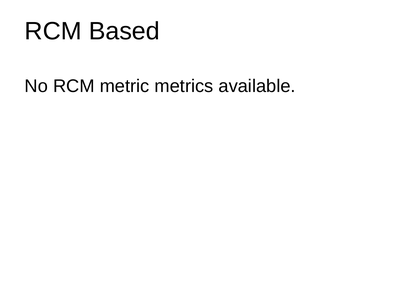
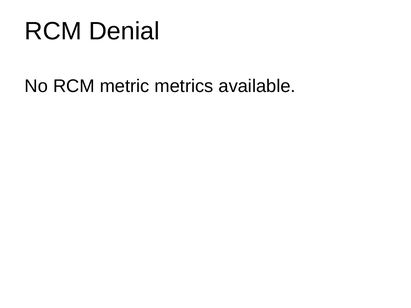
Based: Based -> Denial
